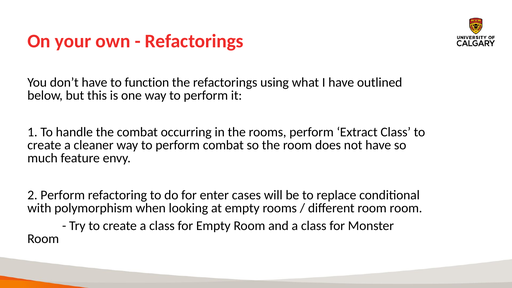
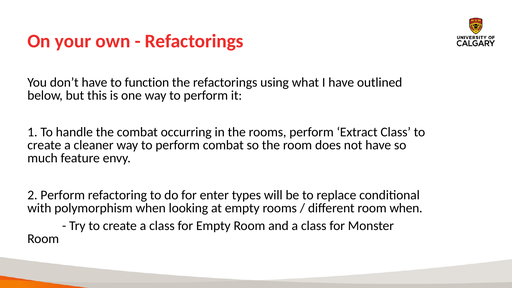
cases: cases -> types
room room: room -> when
